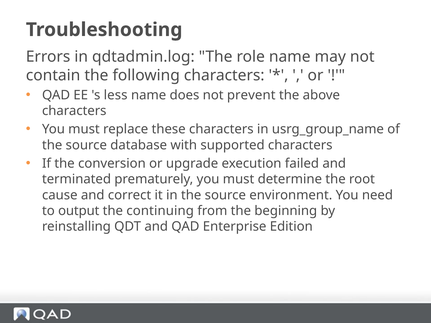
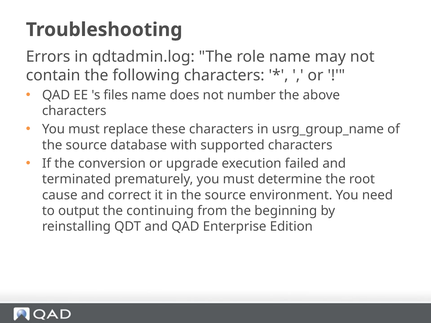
less: less -> files
prevent: prevent -> number
